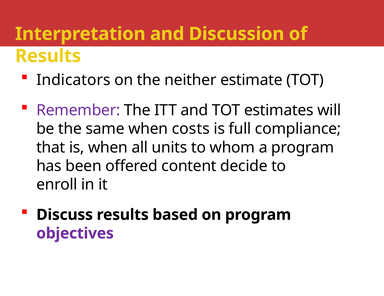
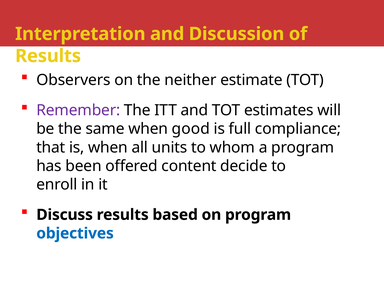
Indicators: Indicators -> Observers
costs: costs -> good
objectives colour: purple -> blue
